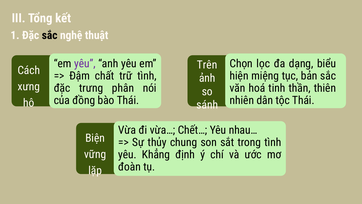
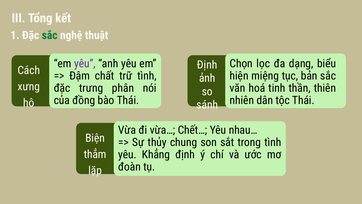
sắc at (50, 35) colour: black -> green
Trên at (207, 65): Trên -> Định
vững: vững -> thẳm
